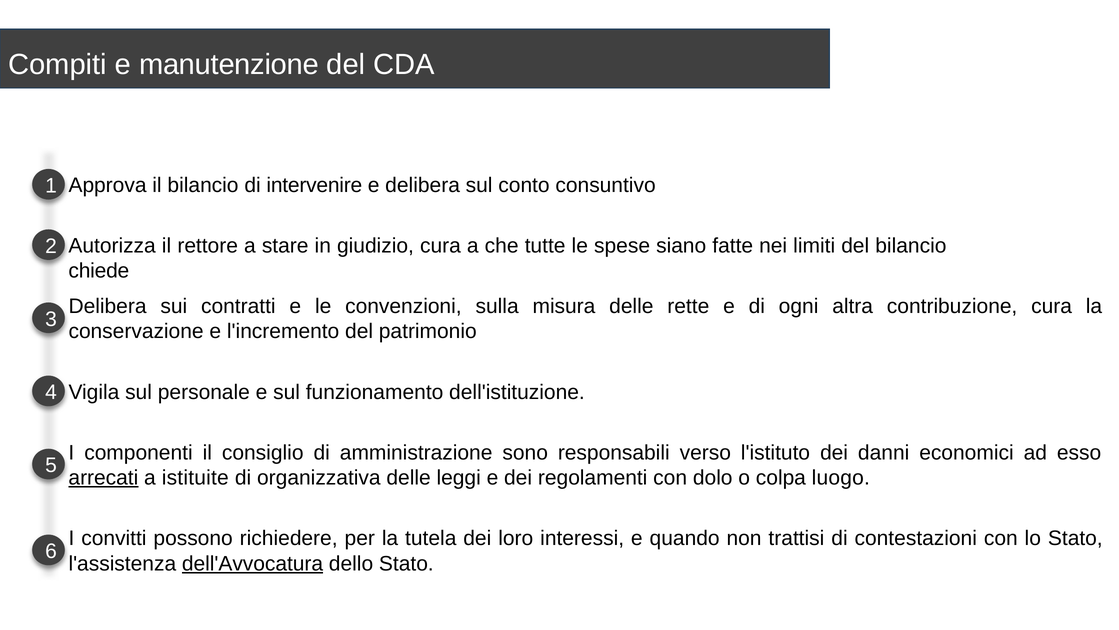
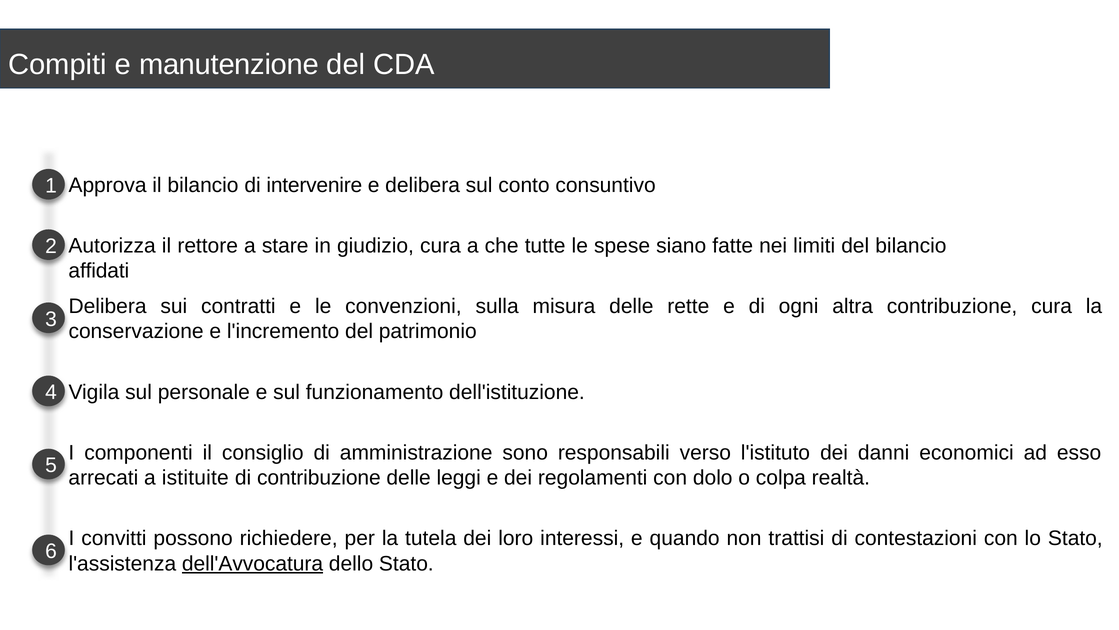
chiede: chiede -> affidati
arrecati underline: present -> none
di organizzativa: organizzativa -> contribuzione
luogo: luogo -> realtà
